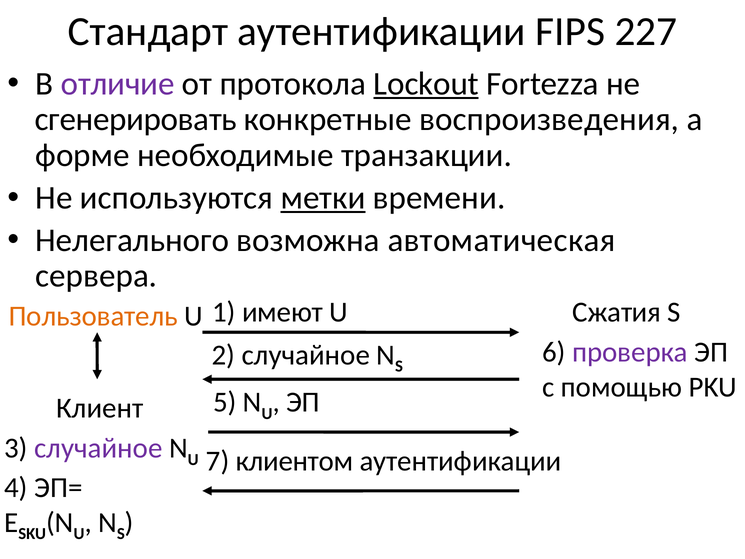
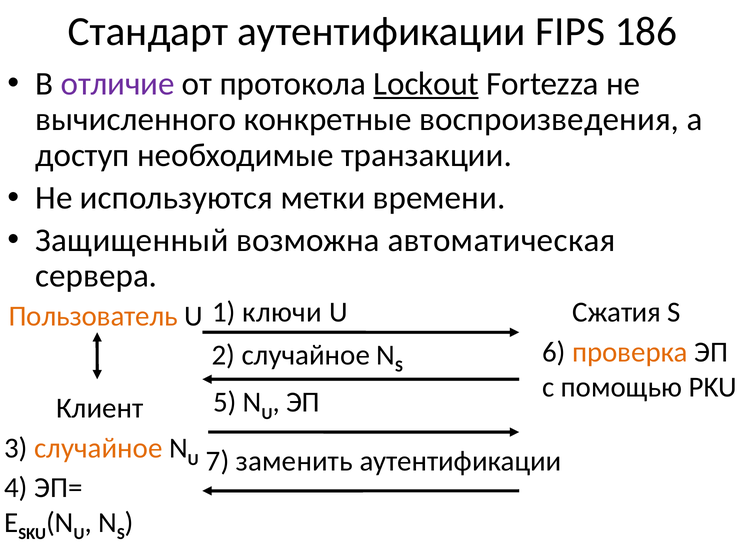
227: 227 -> 186
сгенерировать: сгенерировать -> вычисленного
форме: форме -> доступ
метки underline: present -> none
Нелегального: Нелегального -> Защищенный
имеют: имеют -> ключи
проверка colour: purple -> orange
случайное at (98, 448) colour: purple -> orange
клиентом: клиентом -> заменить
